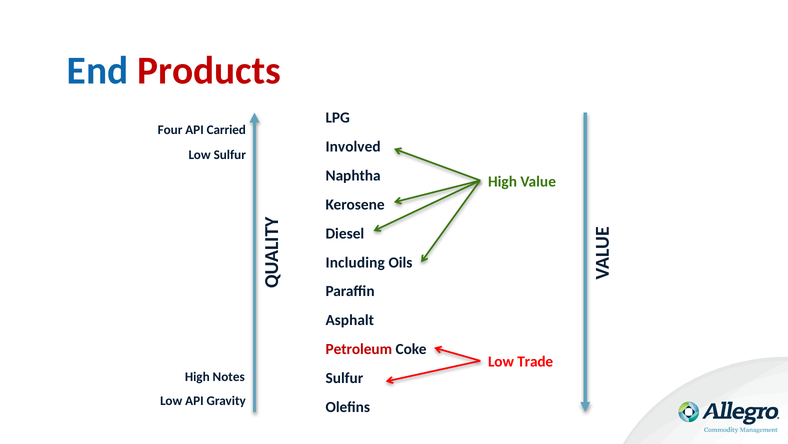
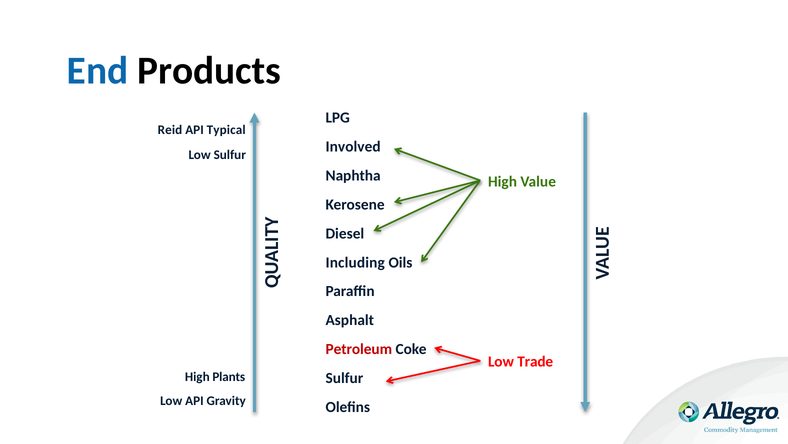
Products colour: red -> black
Four: Four -> Reid
Carried: Carried -> Typical
Notes: Notes -> Plants
